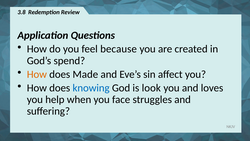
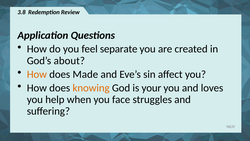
because: because -> separate
spend: spend -> about
knowing colour: blue -> orange
look: look -> your
